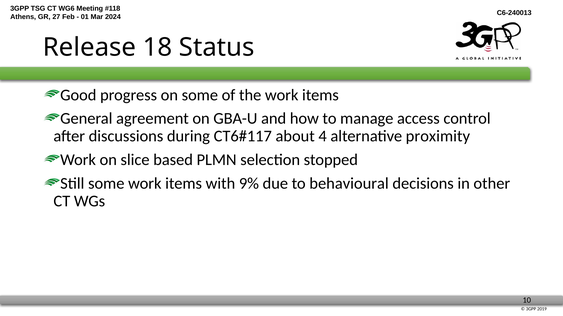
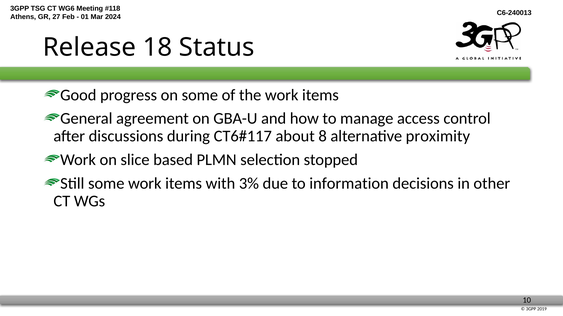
4: 4 -> 8
9%: 9% -> 3%
behavioural: behavioural -> information
